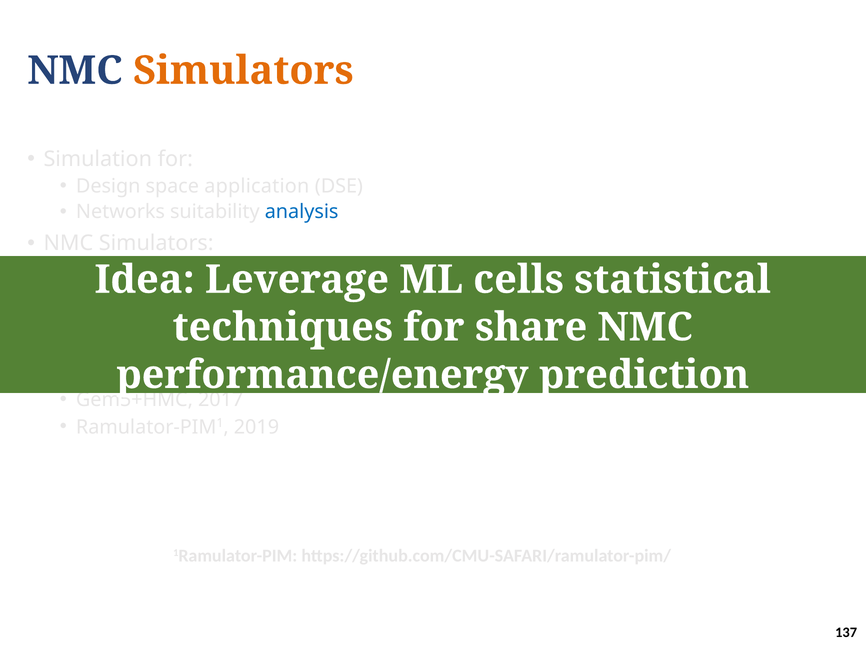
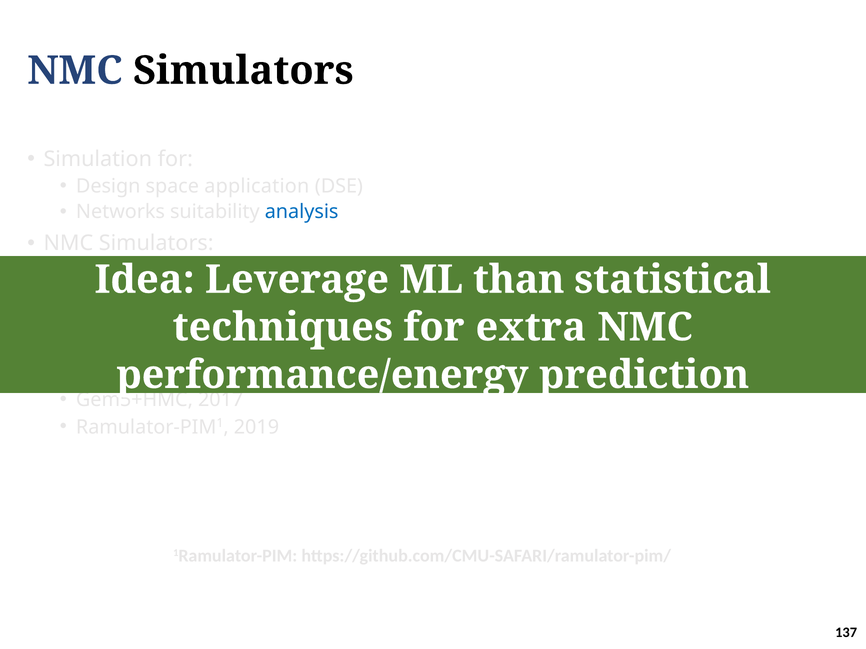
Simulators at (243, 71) colour: orange -> black
cells: cells -> than
share: share -> extra
